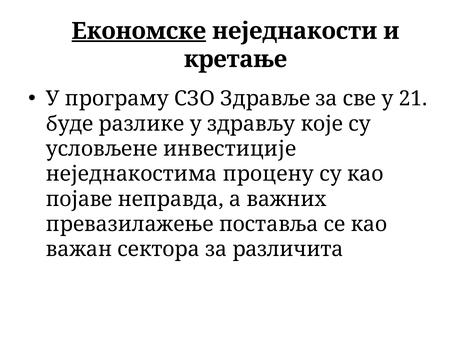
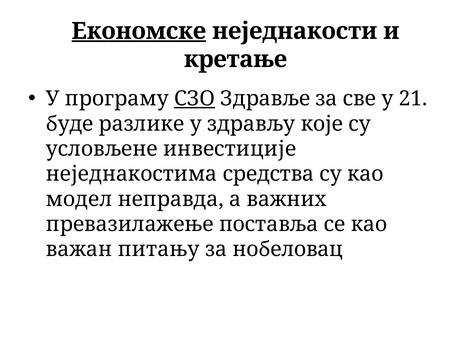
СЗО underline: none -> present
процену: процену -> средства
појаве: појаве -> модел
сектора: сектора -> питању
различита: различита -> нобеловац
